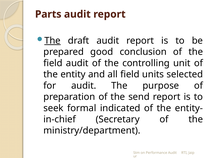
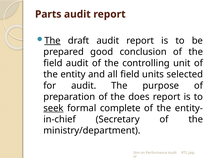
send: send -> does
seek underline: none -> present
indicated: indicated -> complete
